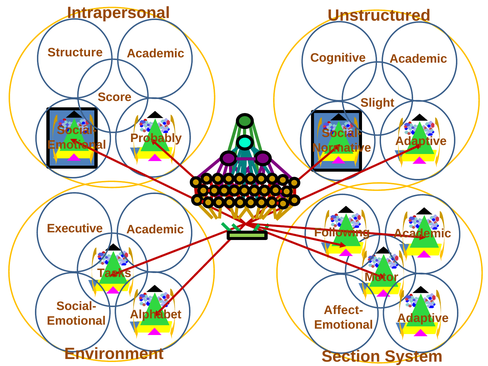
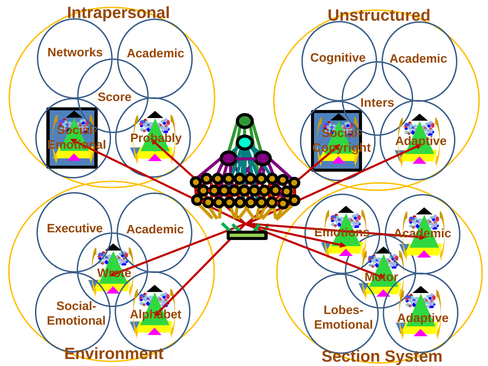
Structure: Structure -> Networks
Slight: Slight -> Inters
Normative: Normative -> Copyright
Following: Following -> Emotions
Tasks: Tasks -> Wrote
Affect-: Affect- -> Lobes-
